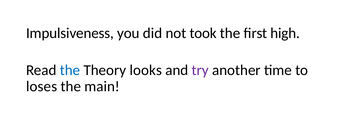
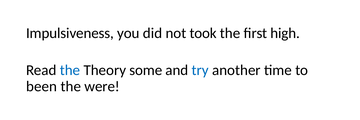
looks: looks -> some
try colour: purple -> blue
loses: loses -> been
main: main -> were
